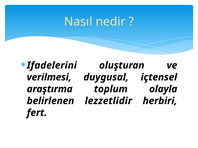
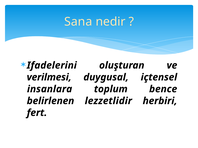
Nasıl: Nasıl -> Sana
araştırma: araştırma -> insanlara
olayla: olayla -> bence
